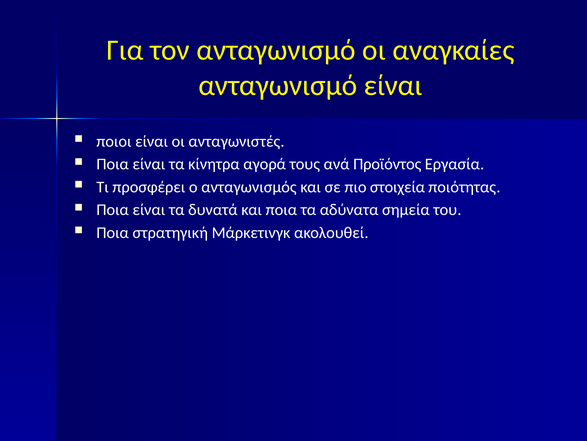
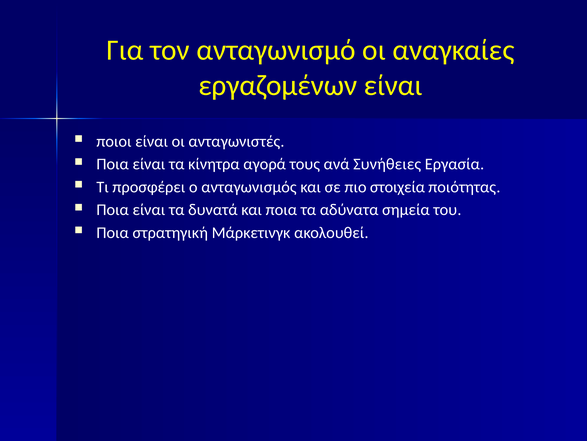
ανταγωνισμό at (278, 85): ανταγωνισμό -> εργαζομένων
Προϊόντος: Προϊόντος -> Συνήθειες
